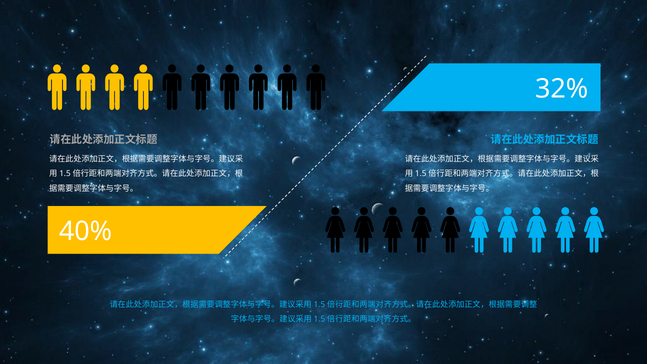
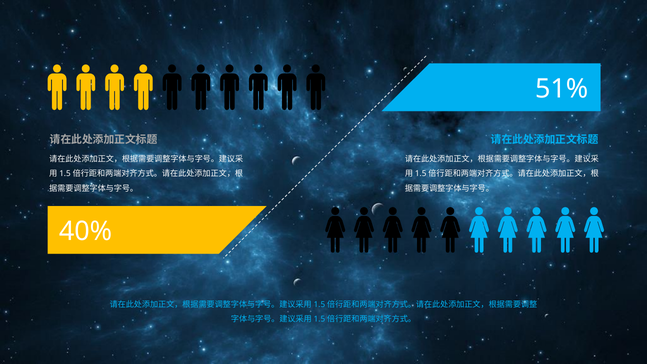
32%: 32% -> 51%
